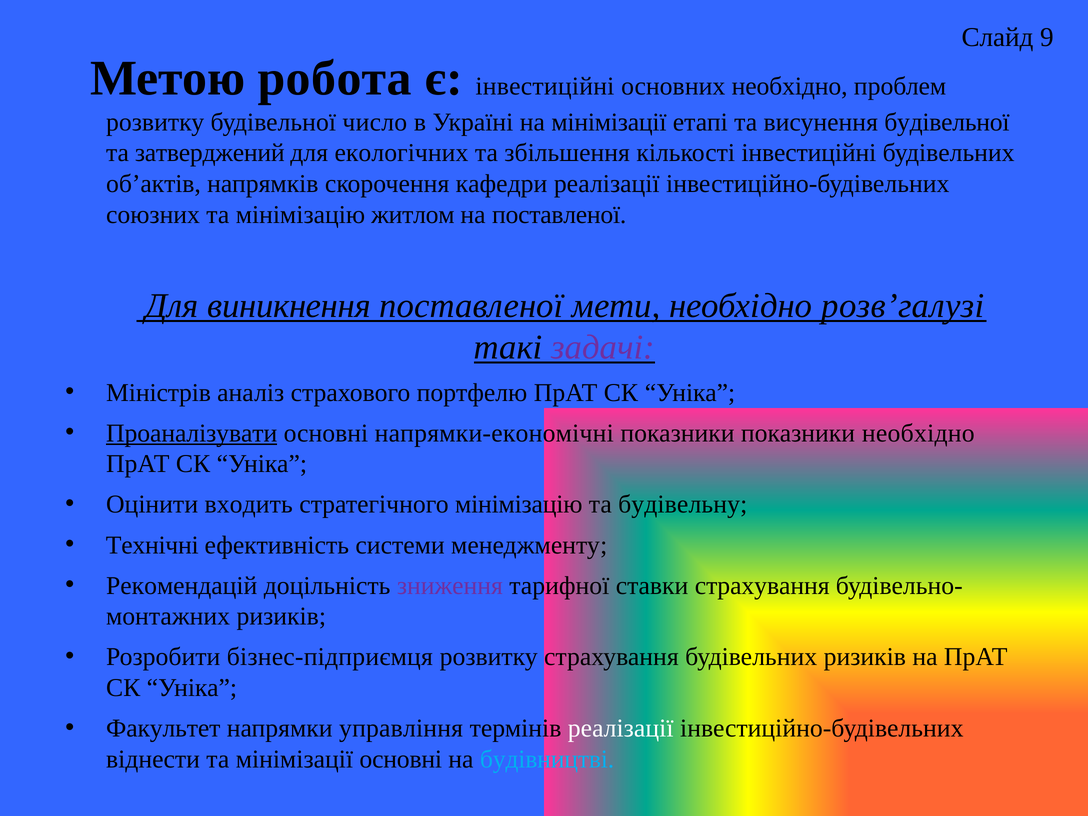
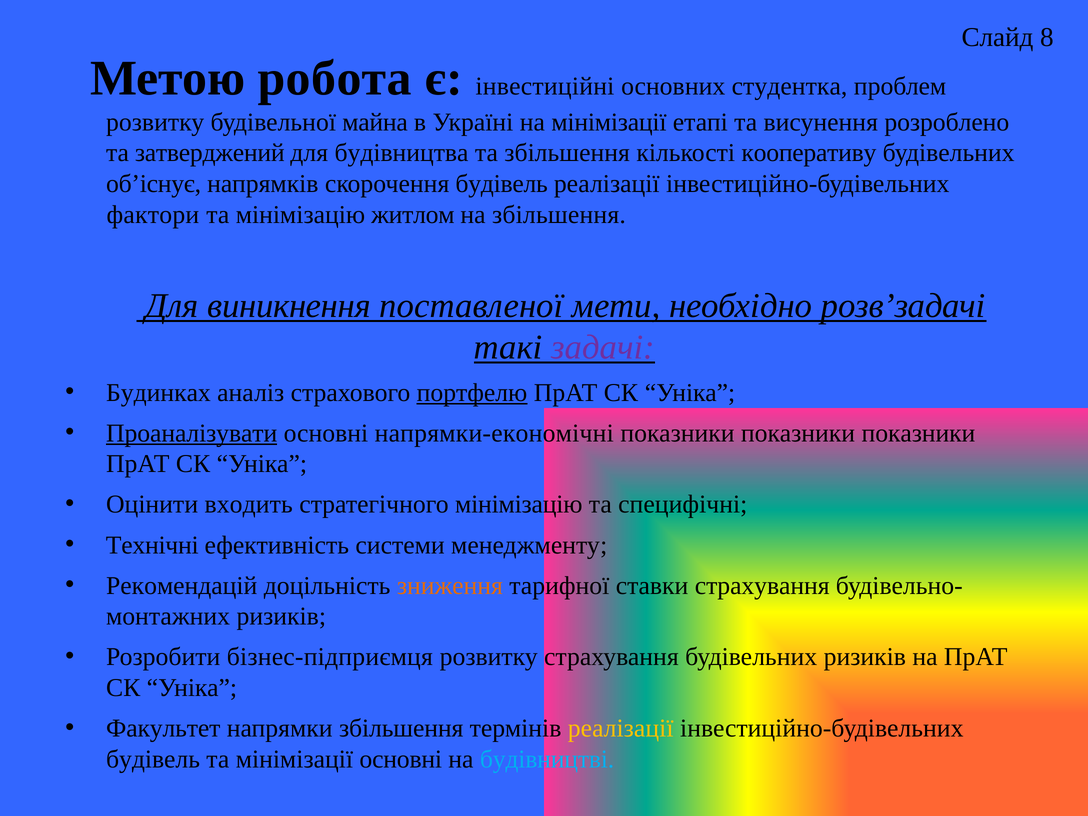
9: 9 -> 8
основних необхідно: необхідно -> студентка
число: число -> майна
висунення будівельної: будівельної -> розроблено
екологічних: екологічних -> будівництва
кількості інвестиційні: інвестиційні -> кооперативу
об’актів: об’актів -> об’існує
скорочення кафедри: кафедри -> будівель
союзних: союзних -> фактори
на поставленої: поставленої -> збільшення
розв’галузі: розв’галузі -> розв’задачі
Міністрів: Міністрів -> Будинках
портфелю underline: none -> present
показники показники необхідно: необхідно -> показники
будівельну: будівельну -> специфічні
зниження colour: purple -> orange
напрямки управління: управління -> збільшення
реалізації at (621, 728) colour: white -> yellow
віднести at (153, 759): віднести -> будівель
